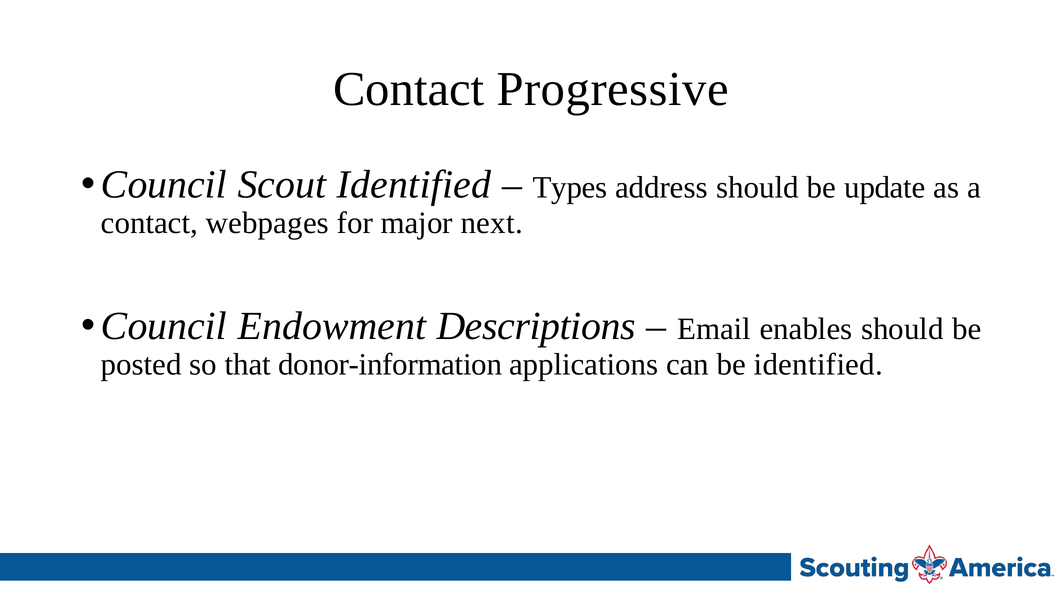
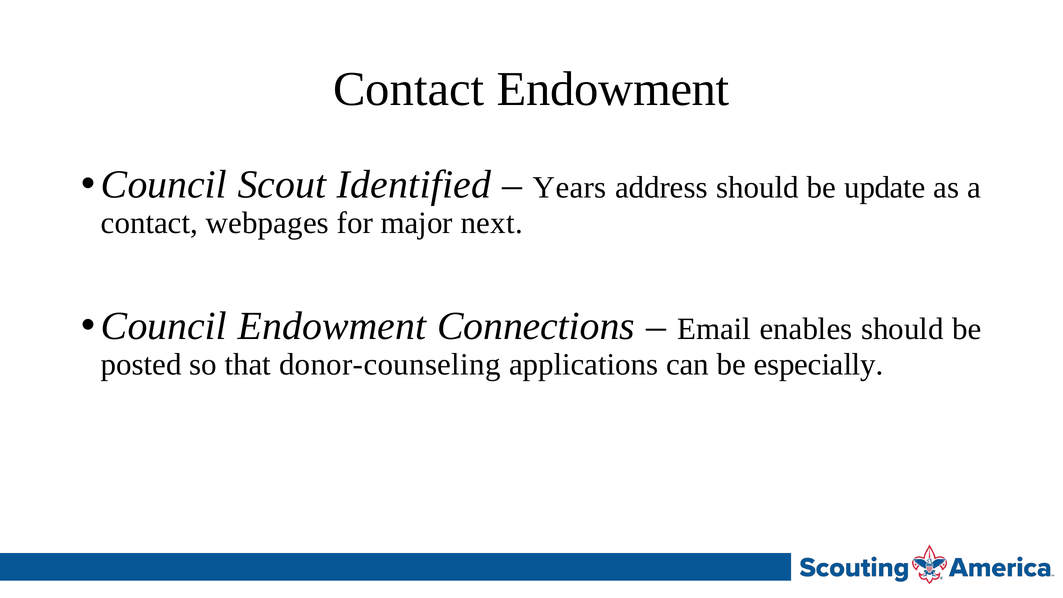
Contact Progressive: Progressive -> Endowment
Types: Types -> Years
Descriptions: Descriptions -> Connections
donor-information: donor-information -> donor-counseling
be identified: identified -> especially
